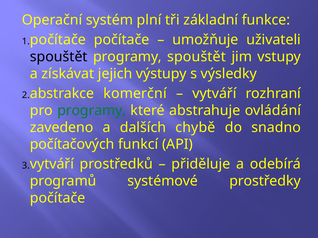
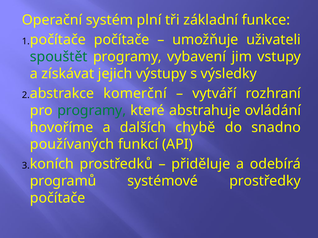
spouštět at (59, 57) colour: black -> green
programy spouštět: spouštět -> vybavení
zavedeno: zavedeno -> hovoříme
počítačových: počítačových -> používaných
vytváří at (52, 164): vytváří -> koních
